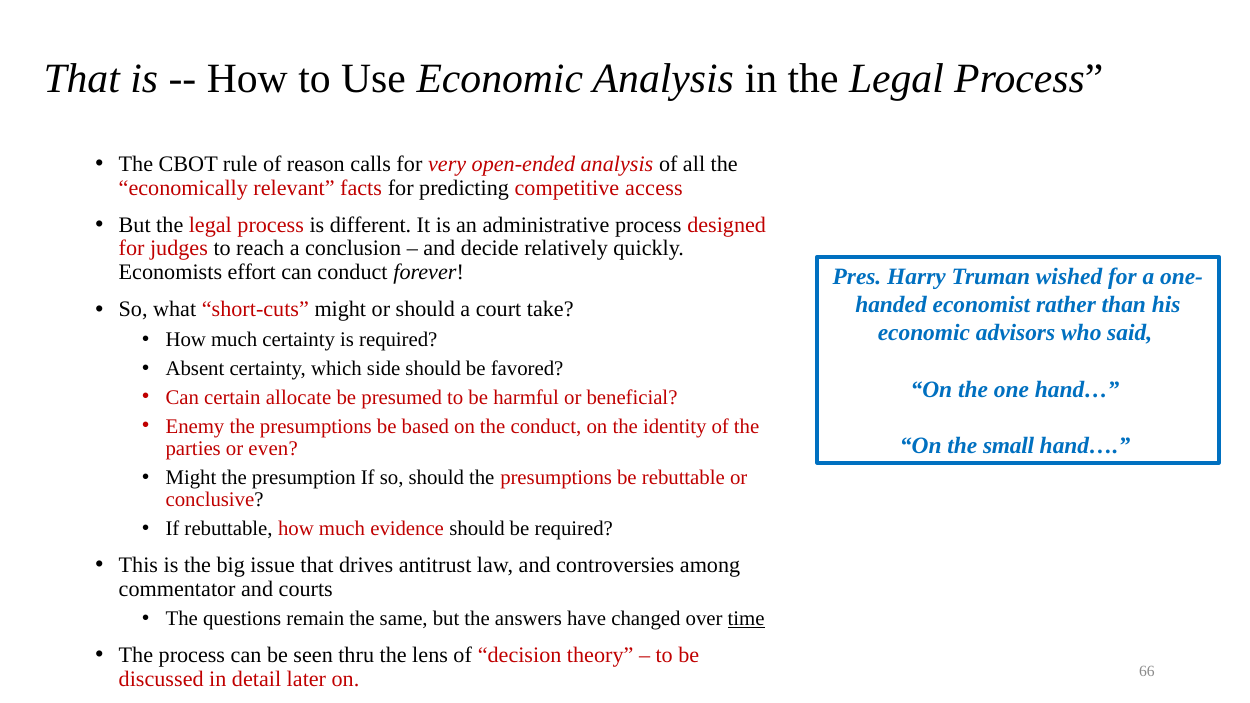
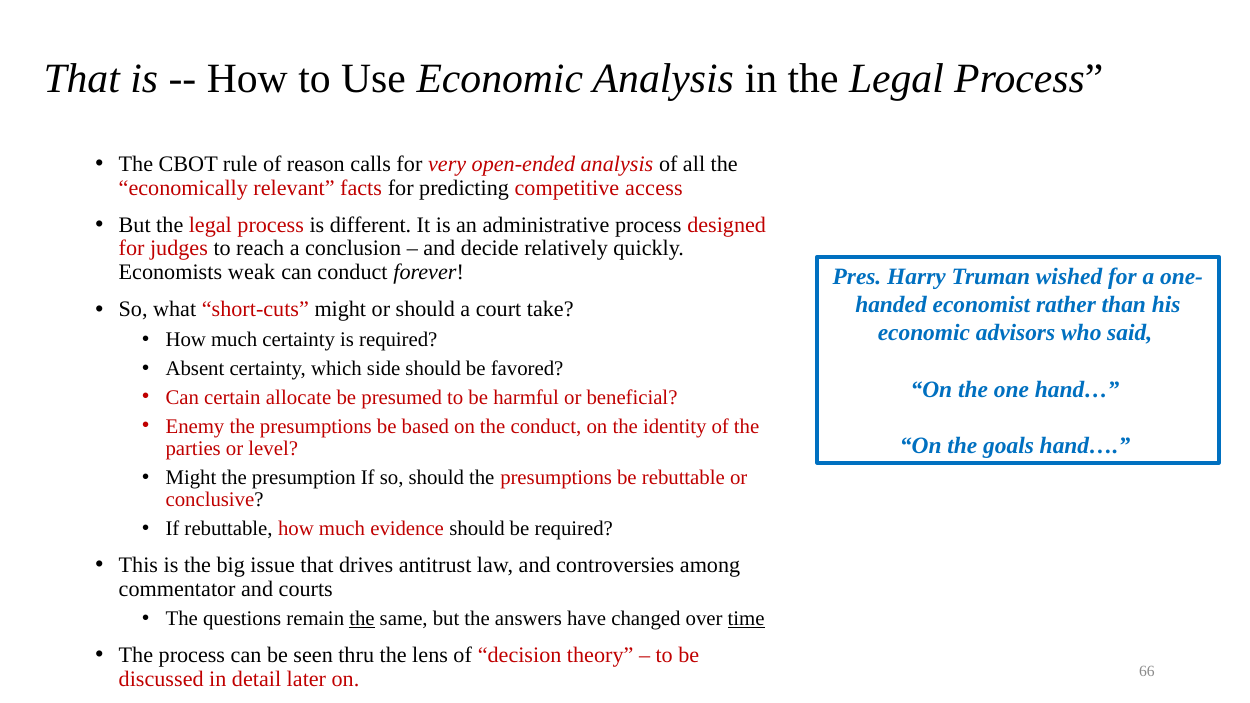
effort: effort -> weak
small: small -> goals
even: even -> level
the at (362, 619) underline: none -> present
